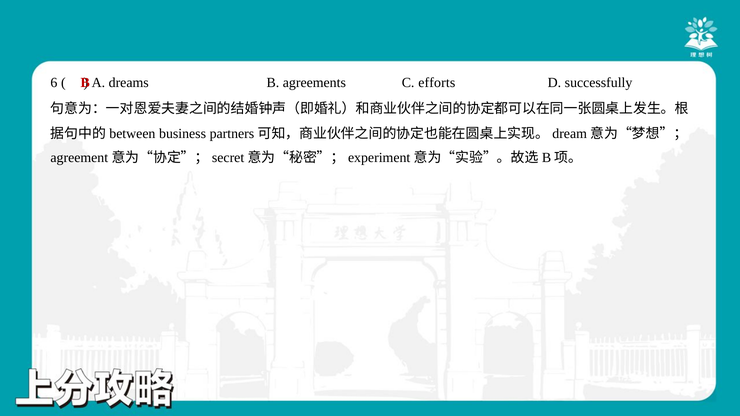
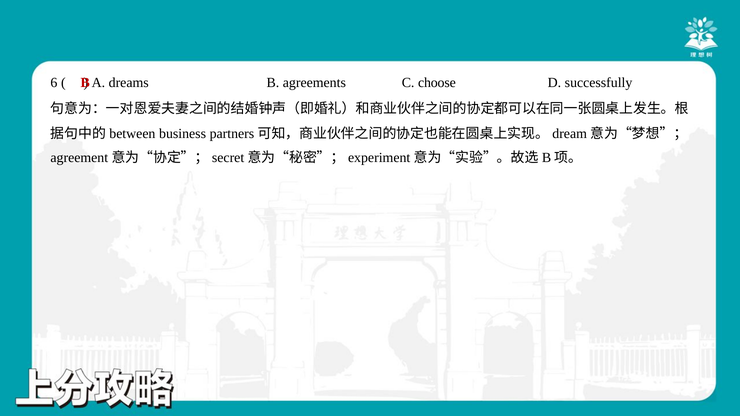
efforts: efforts -> choose
